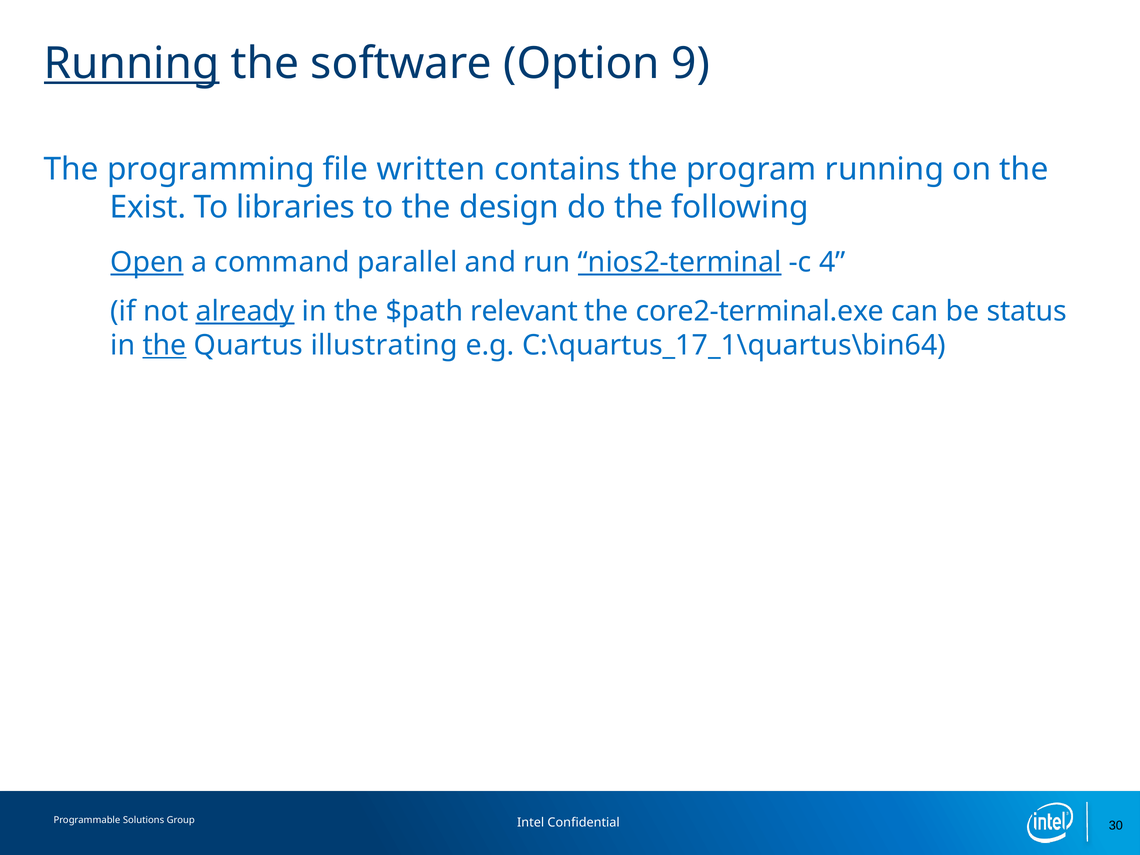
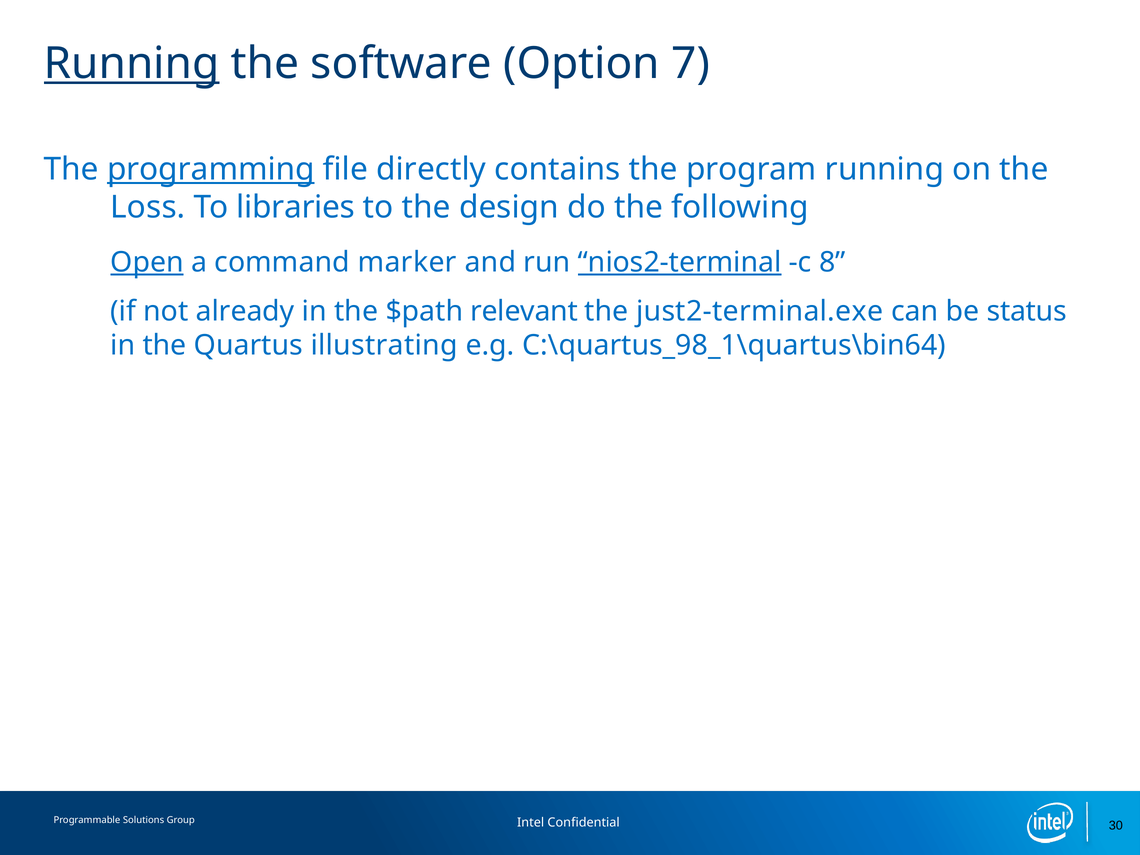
9: 9 -> 7
programming underline: none -> present
written: written -> directly
Exist: Exist -> Loss
parallel: parallel -> marker
4: 4 -> 8
already underline: present -> none
core2-terminal.exe: core2-terminal.exe -> just2-terminal.exe
the at (165, 345) underline: present -> none
C:\quartus_17_1\quartus\bin64: C:\quartus_17_1\quartus\bin64 -> C:\quartus_98_1\quartus\bin64
